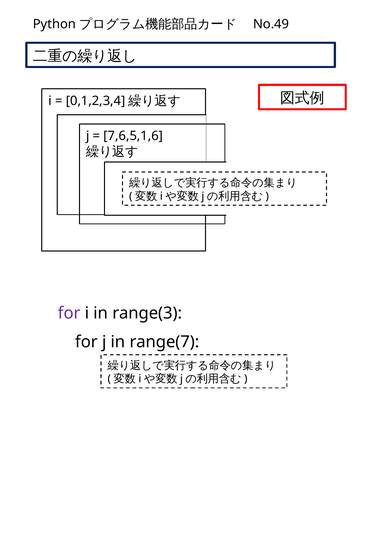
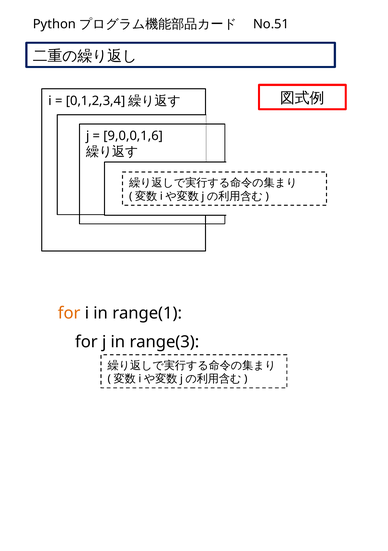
No.49: No.49 -> No.51
7,6,5,1,6: 7,6,5,1,6 -> 9,0,0,1,6
for at (69, 313) colour: purple -> orange
range(3: range(3 -> range(1
range(7: range(7 -> range(3
